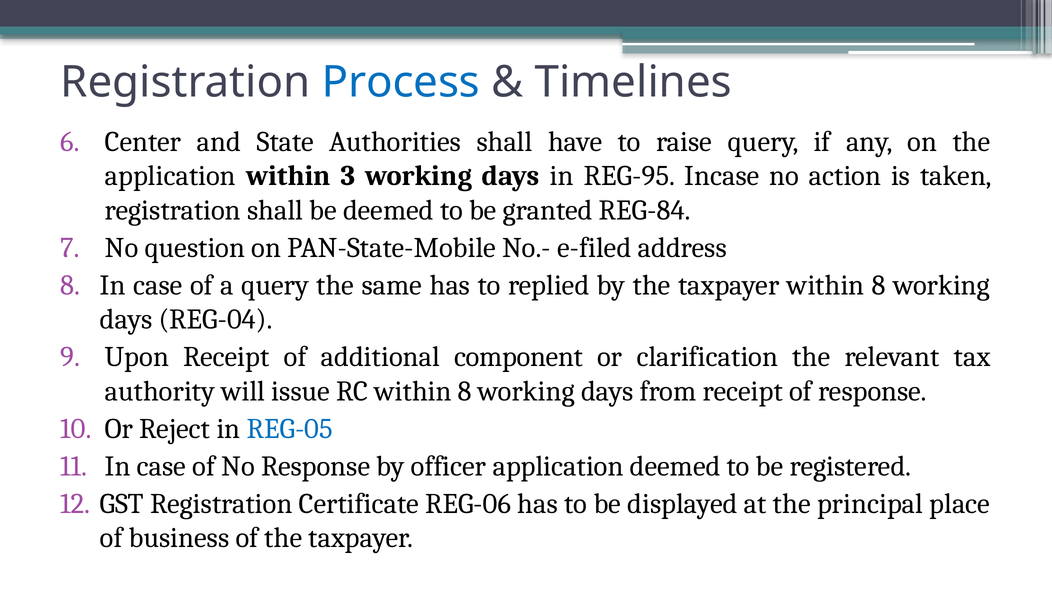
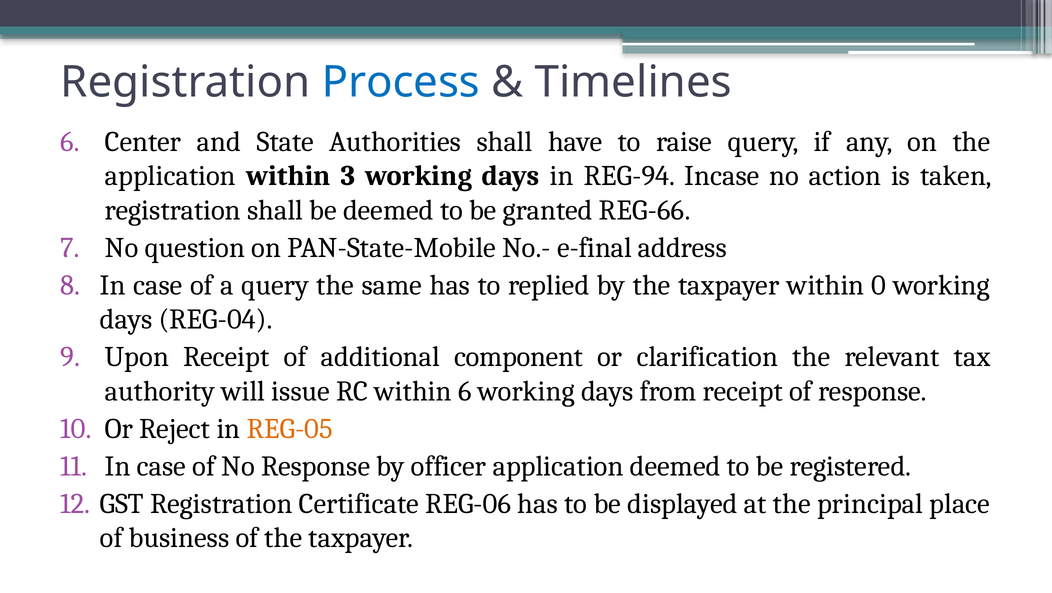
REG-95: REG-95 -> REG-94
REG-84: REG-84 -> REG-66
e-filed: e-filed -> e-final
taxpayer within 8: 8 -> 0
RC within 8: 8 -> 6
REG-05 colour: blue -> orange
